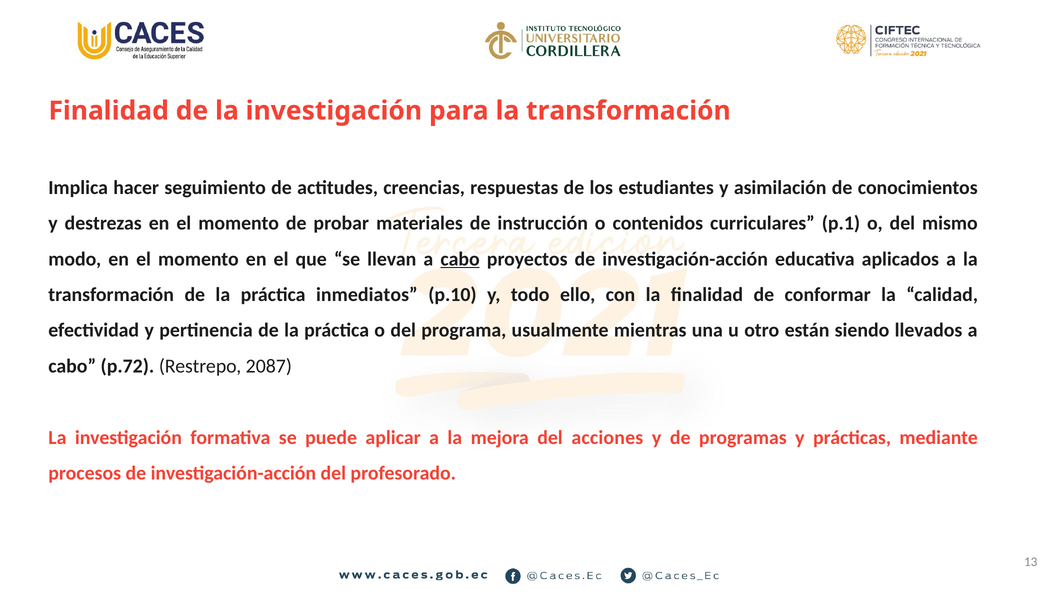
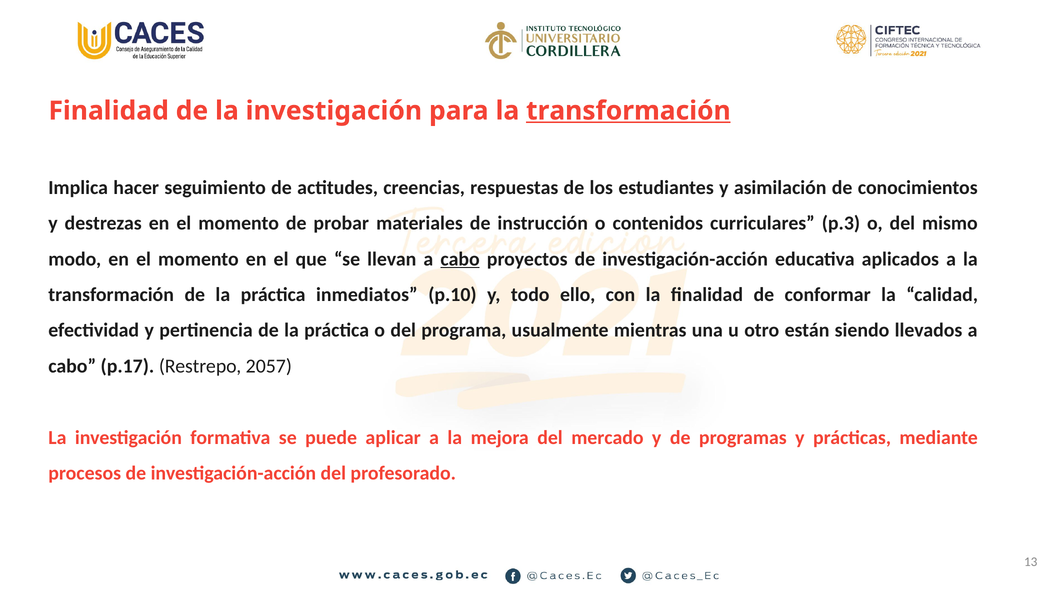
transformación at (628, 111) underline: none -> present
p.1: p.1 -> p.3
p.72: p.72 -> p.17
2087: 2087 -> 2057
acciones: acciones -> mercado
